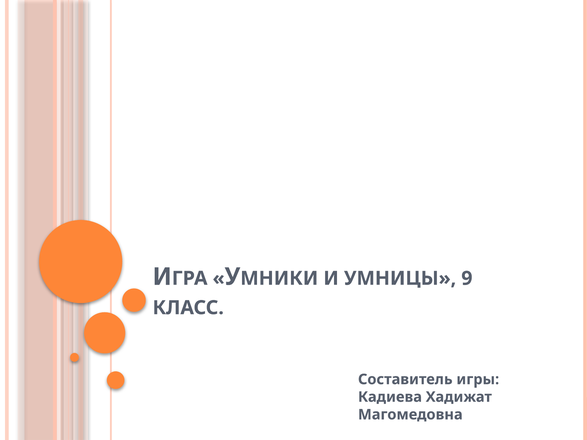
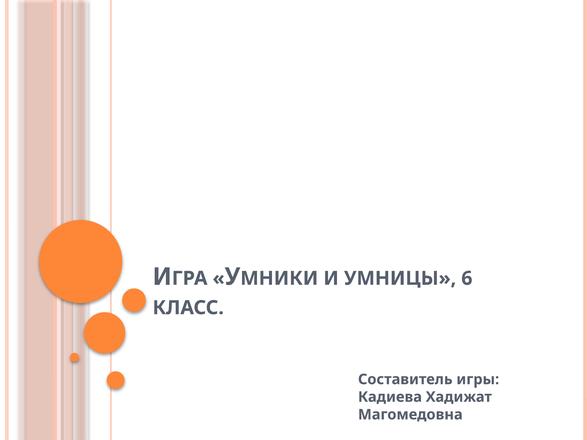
9: 9 -> 6
